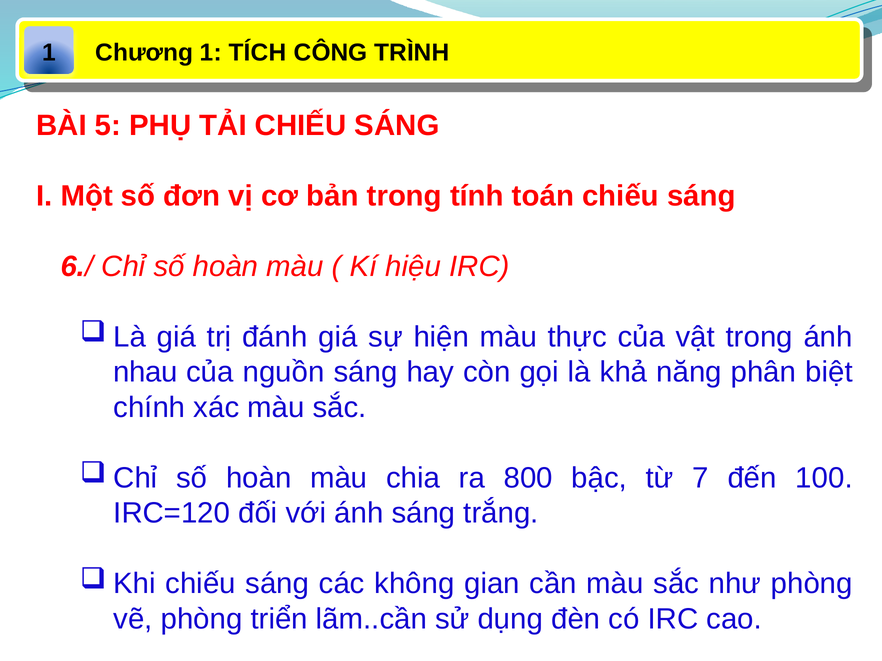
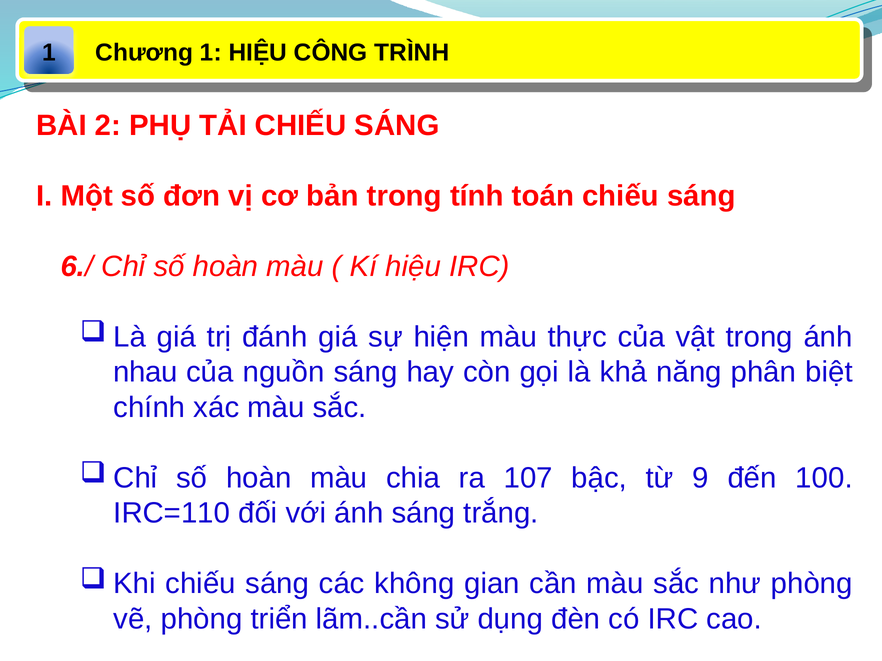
1 TÍCH: TÍCH -> HIỆU
5: 5 -> 2
800: 800 -> 107
7: 7 -> 9
IRC=120: IRC=120 -> IRC=110
